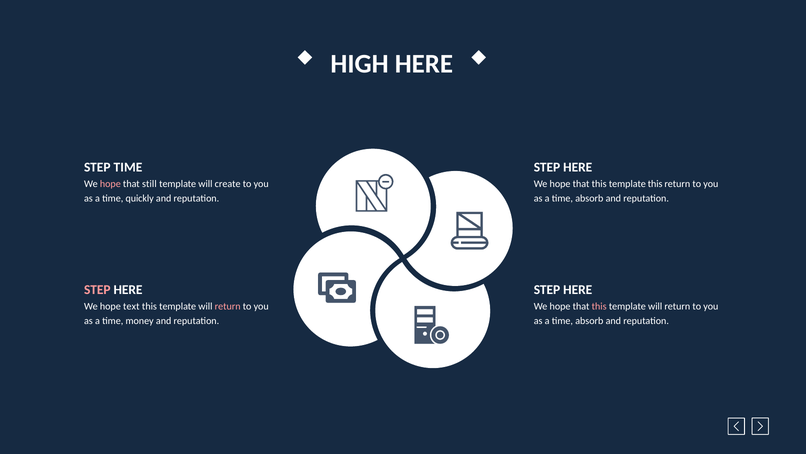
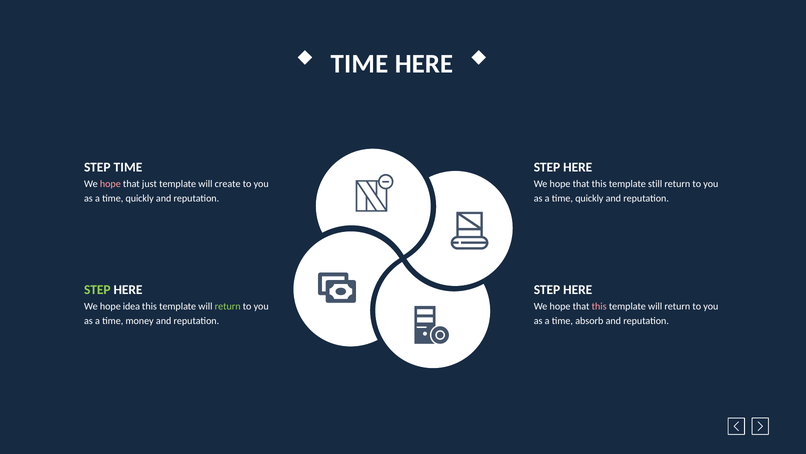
HIGH at (360, 64): HIGH -> TIME
still: still -> just
template this: this -> still
absorb at (589, 198): absorb -> quickly
STEP at (97, 289) colour: pink -> light green
text: text -> idea
return at (228, 306) colour: pink -> light green
